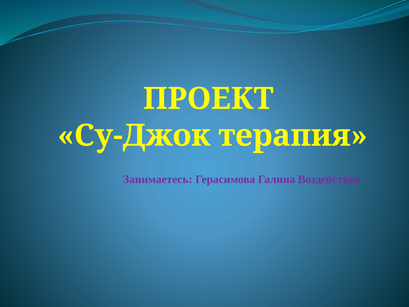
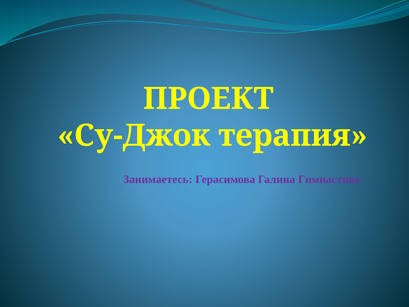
Воздействие: Воздействие -> Гимнастике
